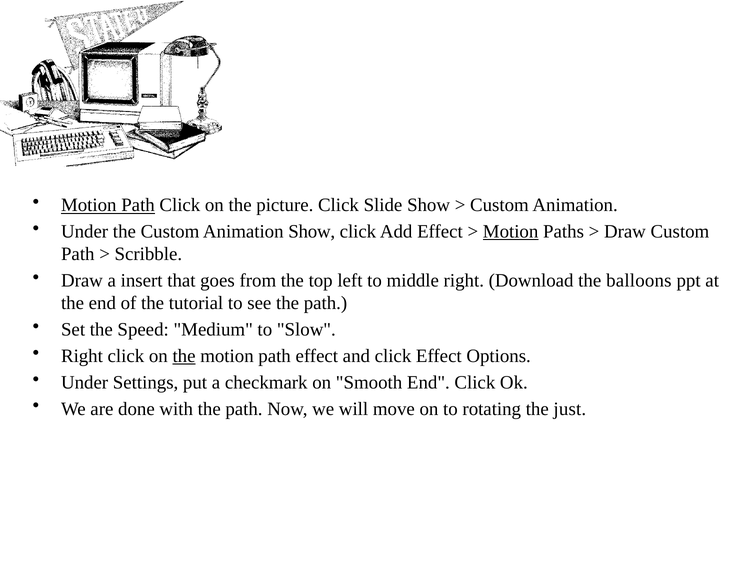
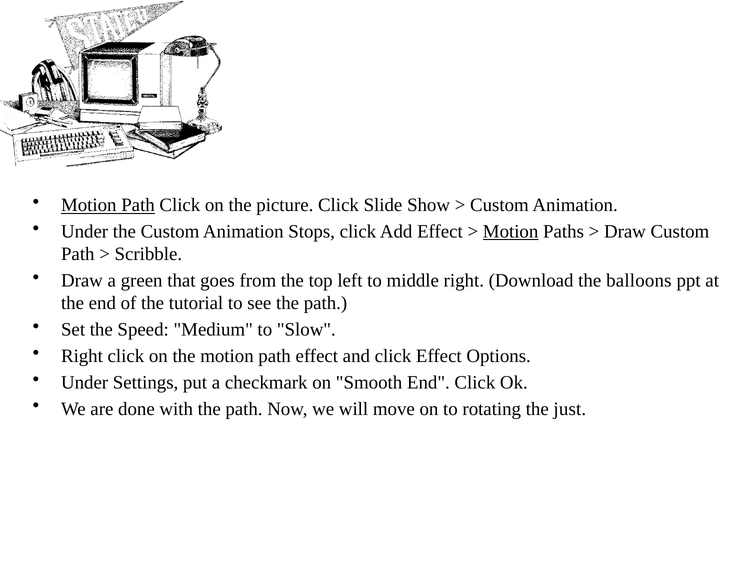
Animation Show: Show -> Stops
insert: insert -> green
the at (184, 356) underline: present -> none
